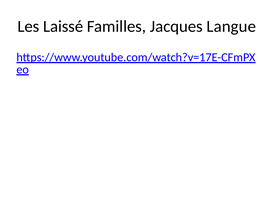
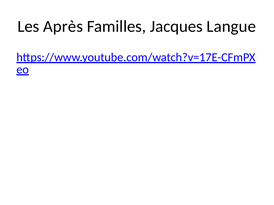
Laissé: Laissé -> Après
